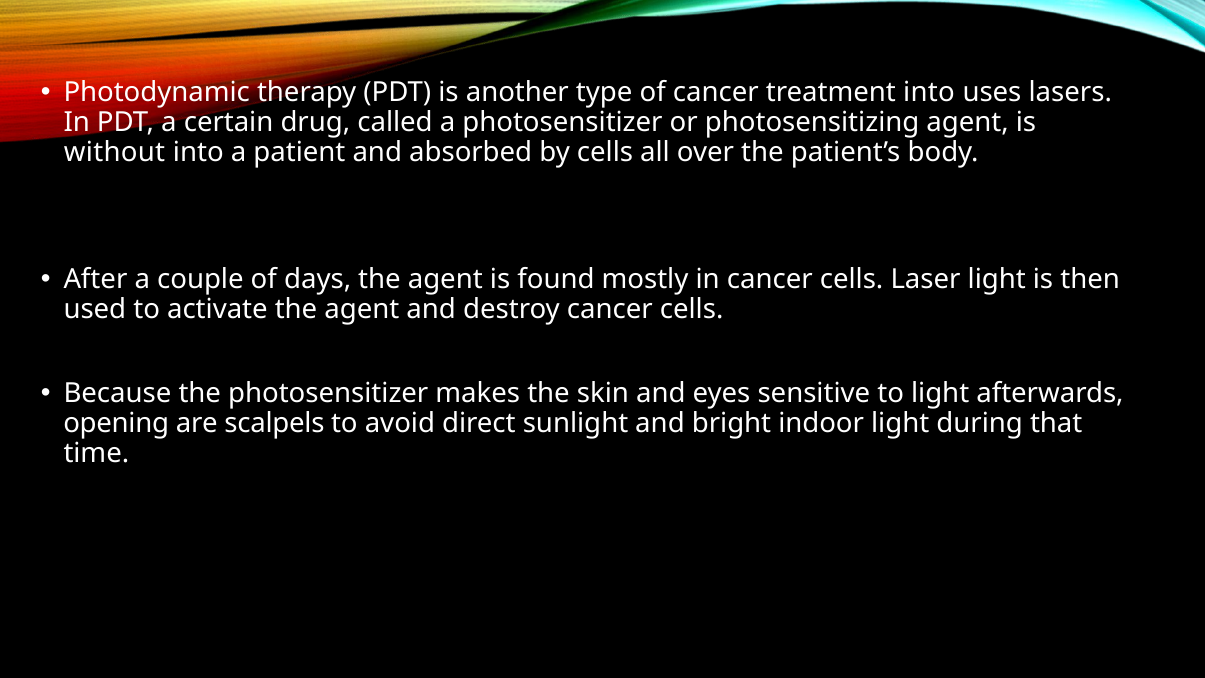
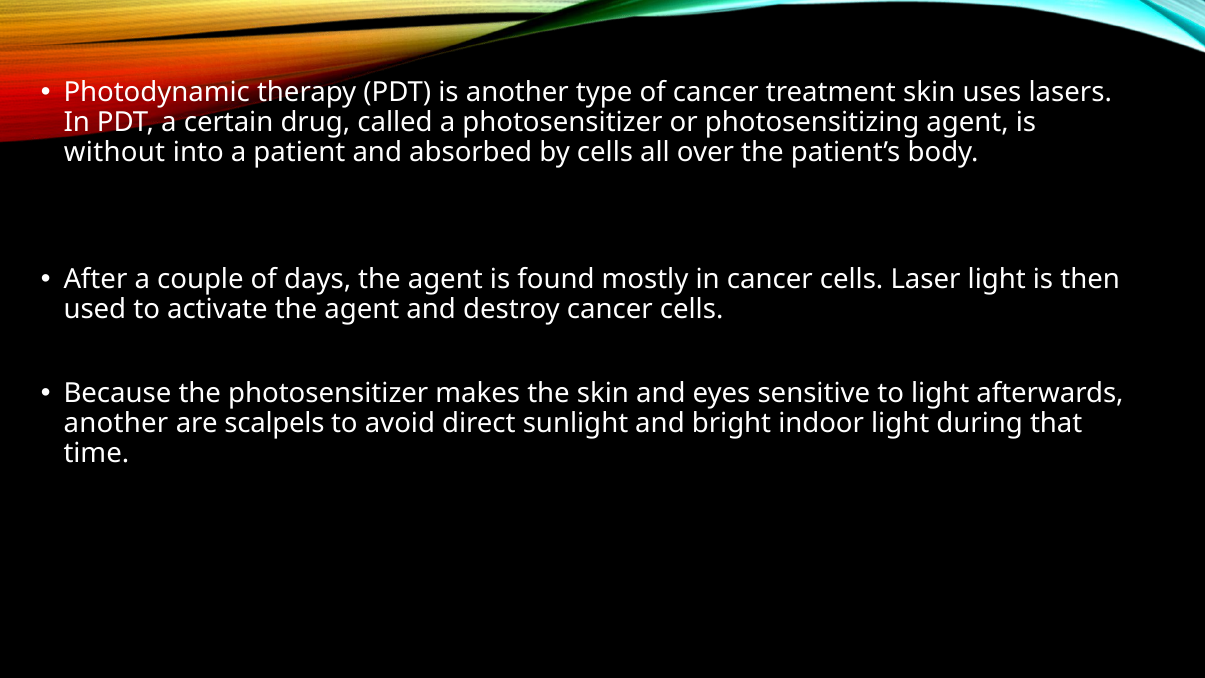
treatment into: into -> skin
opening at (116, 423): opening -> another
